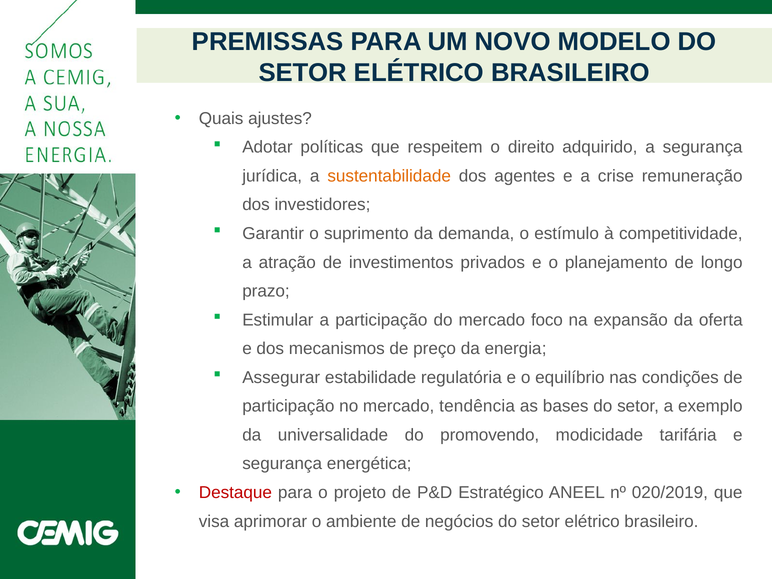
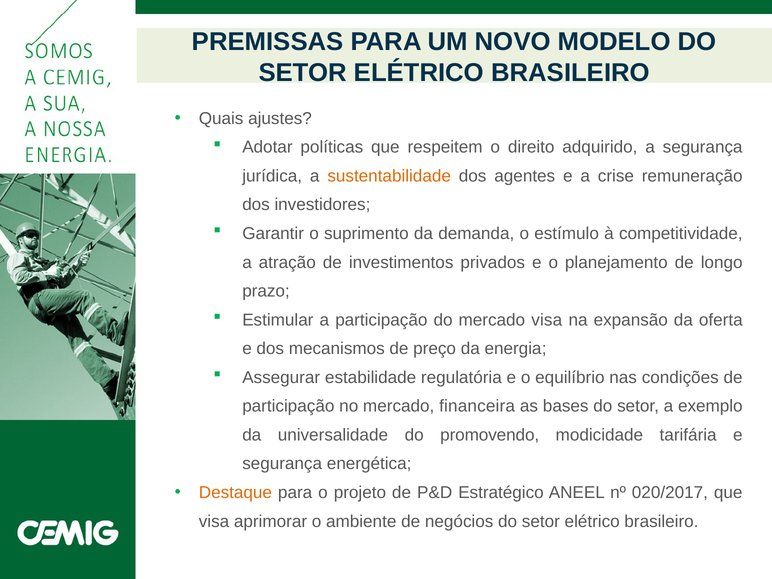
mercado foco: foco -> visa
tendência: tendência -> financeira
Destaque colour: red -> orange
020/2019: 020/2019 -> 020/2017
